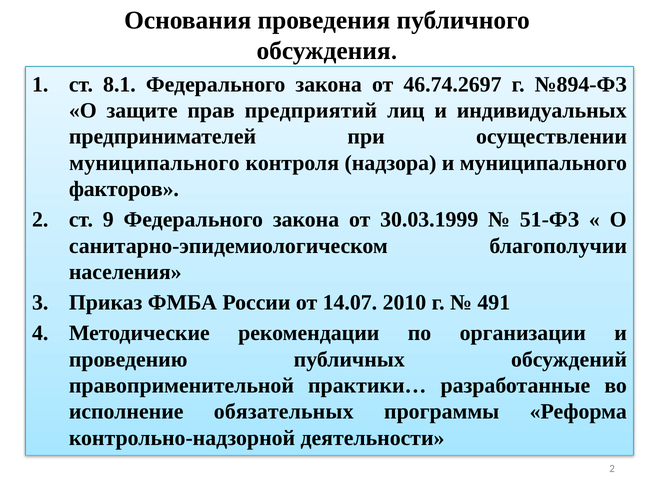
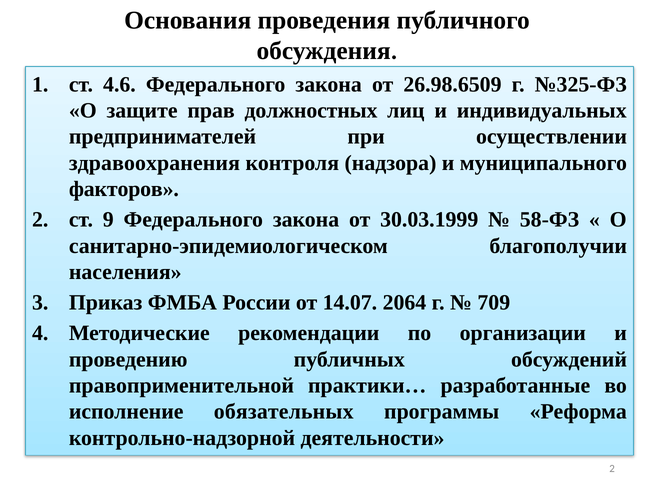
8.1: 8.1 -> 4.6
46.74.2697: 46.74.2697 -> 26.98.6509
№894-ФЗ: №894-ФЗ -> №325-ФЗ
предприятий: предприятий -> должностных
муниципального at (154, 163): муниципального -> здравоохранения
51-ФЗ: 51-ФЗ -> 58-ФЗ
2010: 2010 -> 2064
491: 491 -> 709
